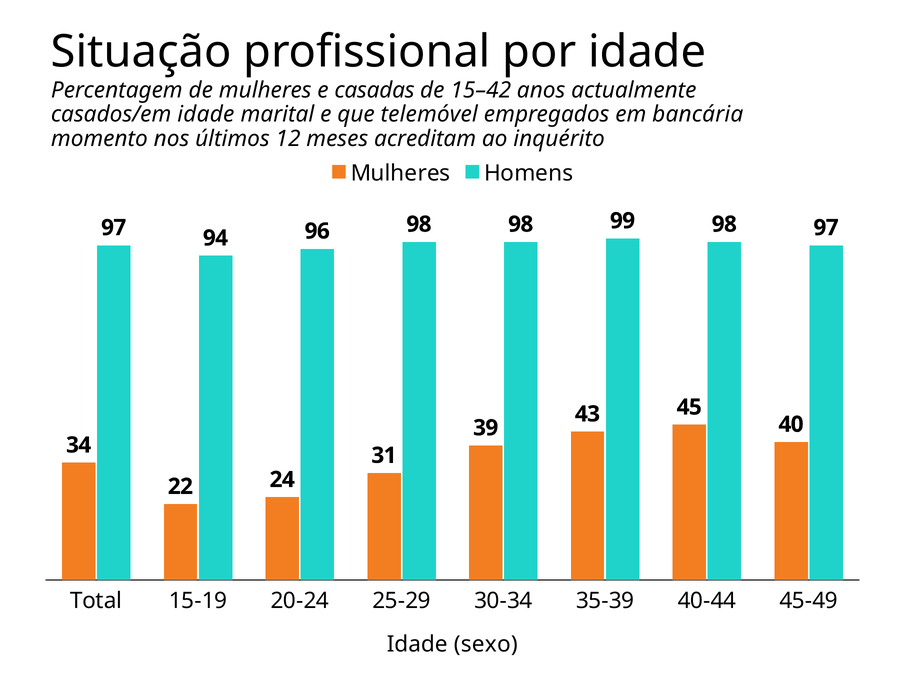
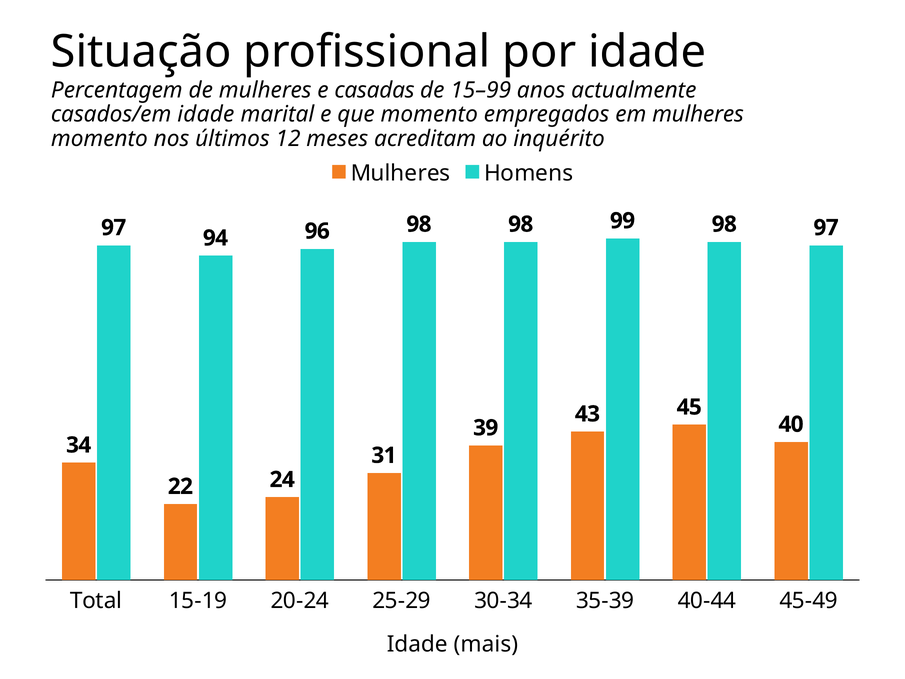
15–42: 15–42 -> 15–99
que telemóvel: telemóvel -> momento
em bancária: bancária -> mulheres
sexo: sexo -> mais
